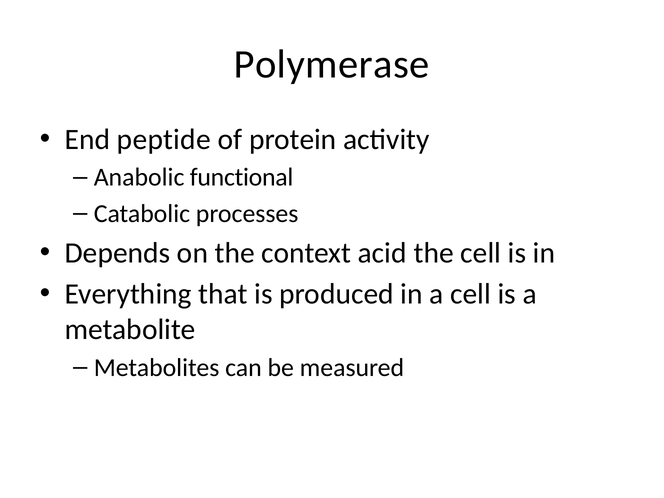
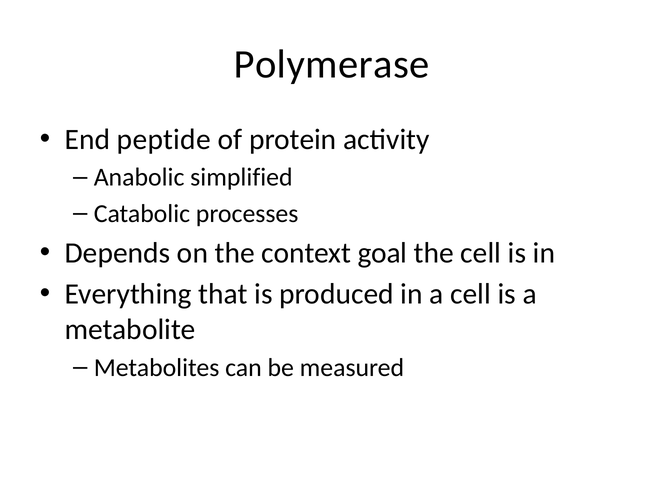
functional: functional -> simplified
acid: acid -> goal
